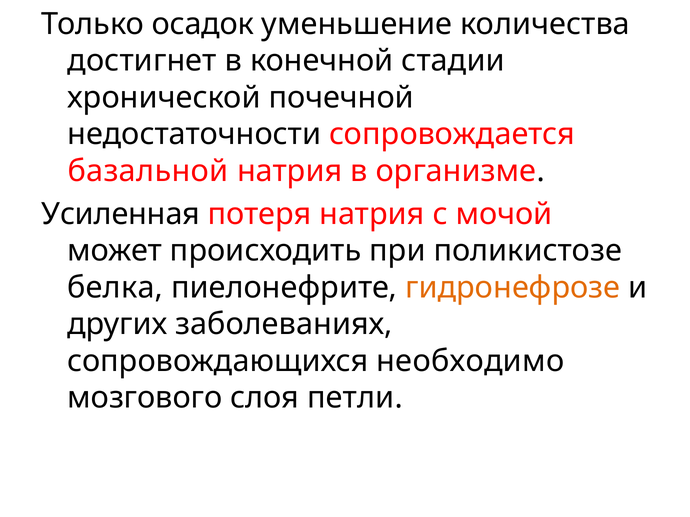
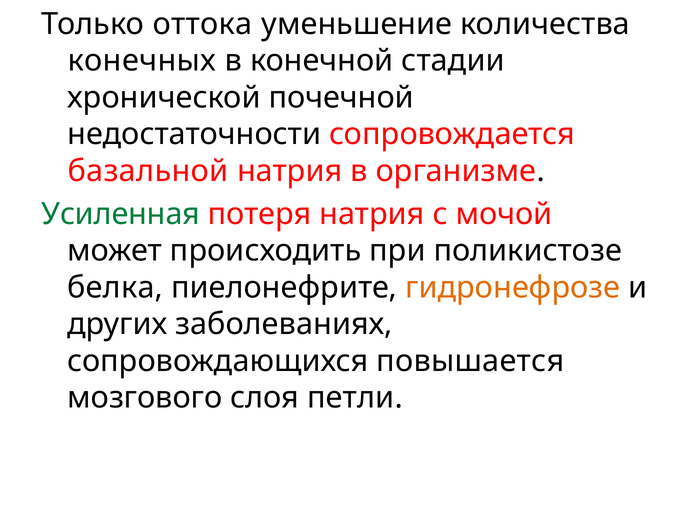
осадок: осадок -> оттока
достигнет: достигнет -> конечных
Усиленная colour: black -> green
необходимо: необходимо -> повышается
